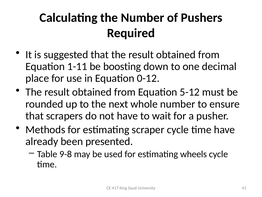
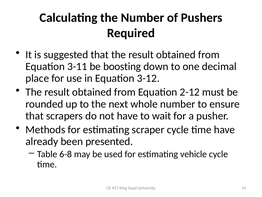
1-11: 1-11 -> 3-11
0-12: 0-12 -> 3-12
5-12: 5-12 -> 2-12
9-8: 9-8 -> 6-8
wheels: wheels -> vehicle
